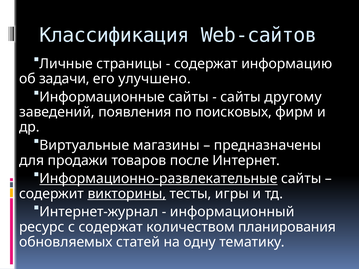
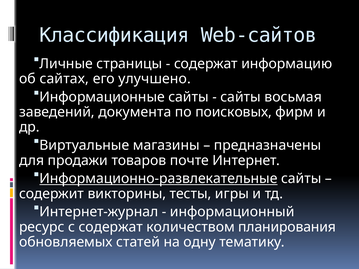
задачи: задачи -> сайтах
другому: другому -> восьмая
появления: появления -> документа
после: после -> почте
викторины underline: present -> none
